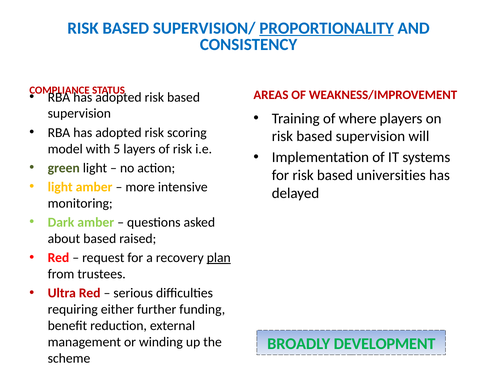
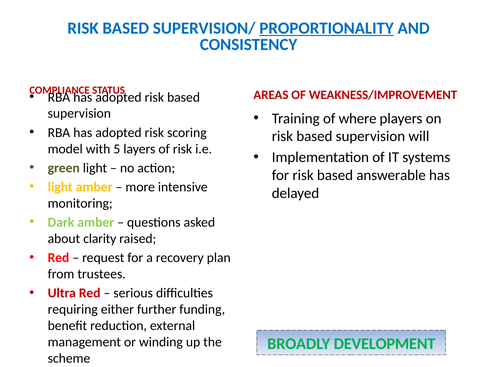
universities: universities -> answerable
about based: based -> clarity
plan underline: present -> none
